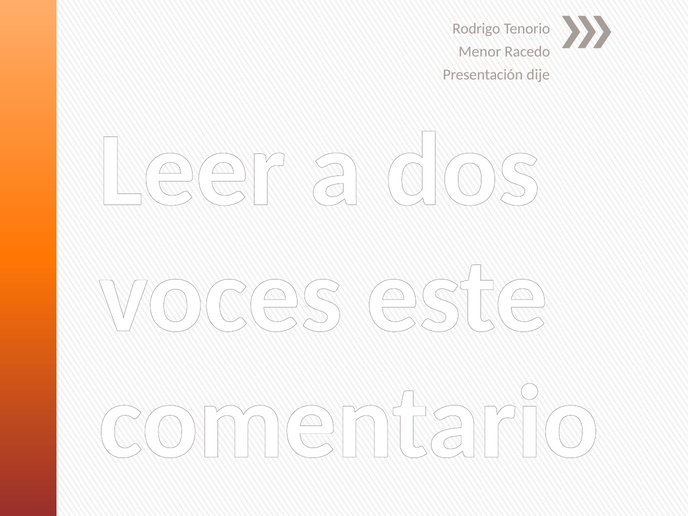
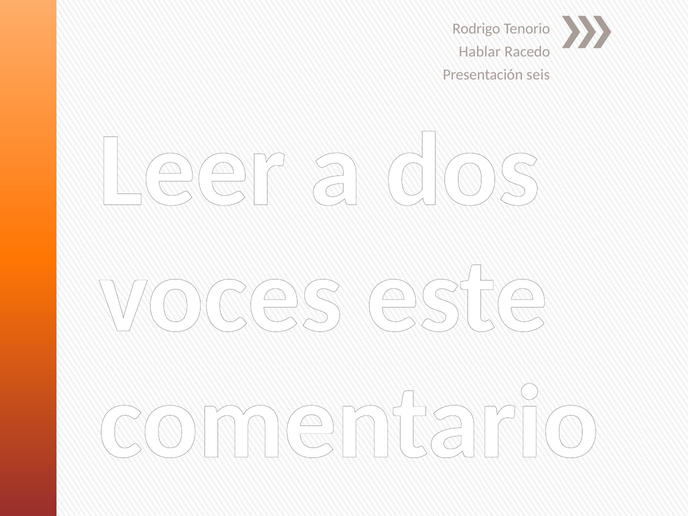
Menor: Menor -> Hablar
dije: dije -> seis
